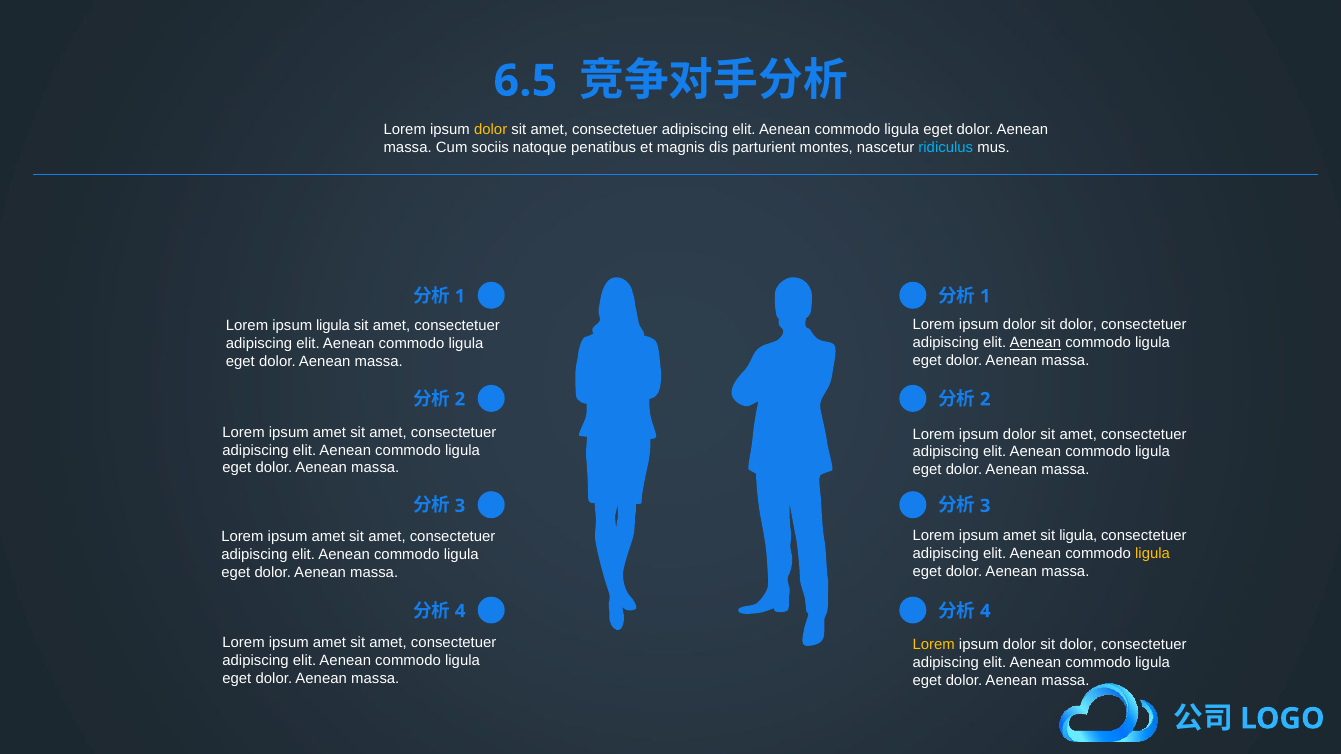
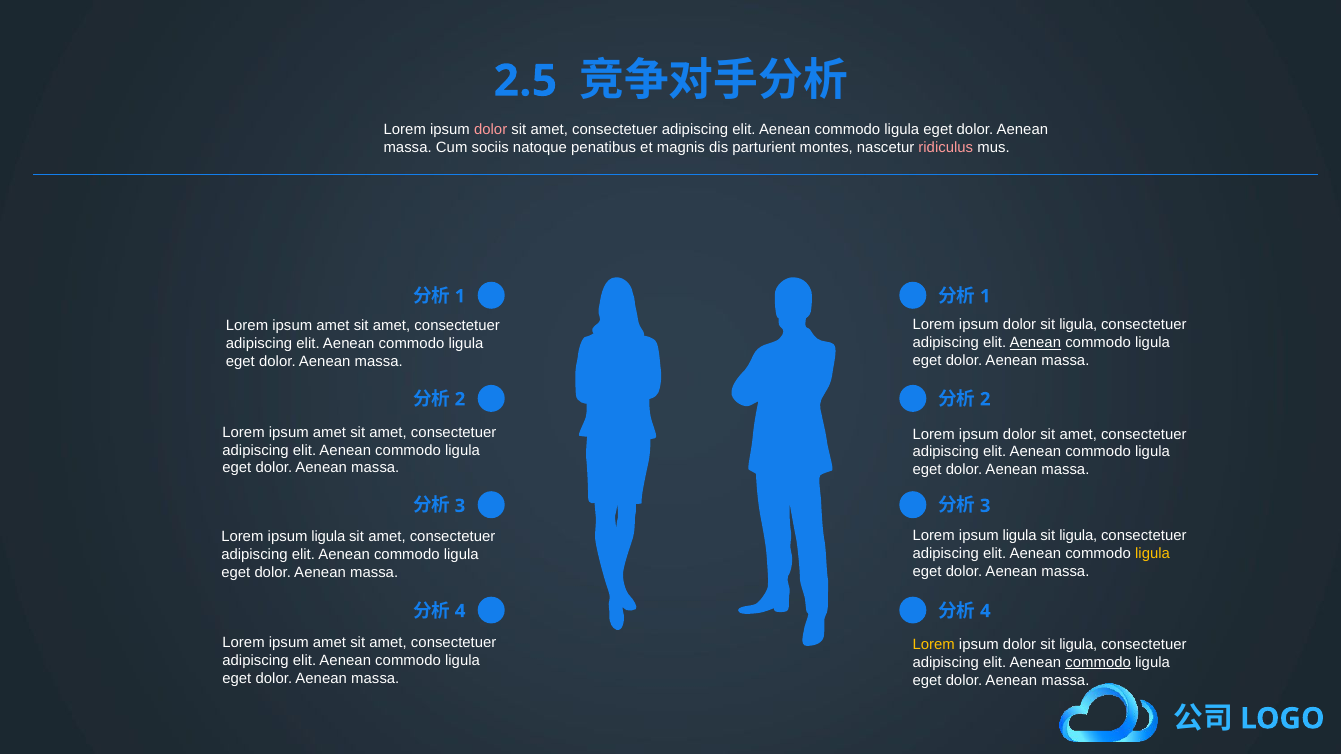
6.5: 6.5 -> 2.5
dolor at (491, 130) colour: yellow -> pink
ridiculus colour: light blue -> pink
dolor at (1078, 325): dolor -> ligula
ligula at (333, 326): ligula -> amet
amet at (1020, 536): amet -> ligula
amet at (328, 537): amet -> ligula
dolor at (1078, 645): dolor -> ligula
commodo at (1098, 663) underline: none -> present
